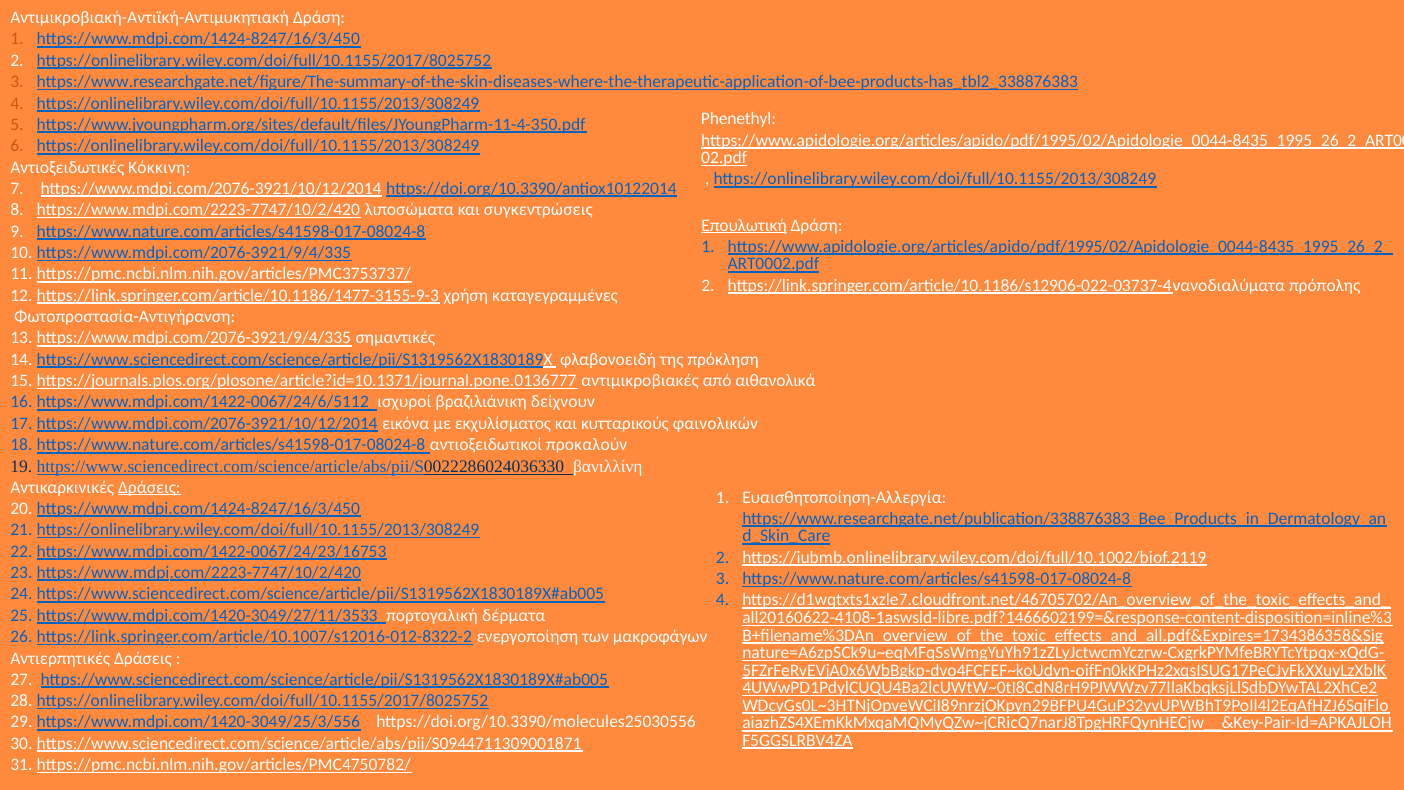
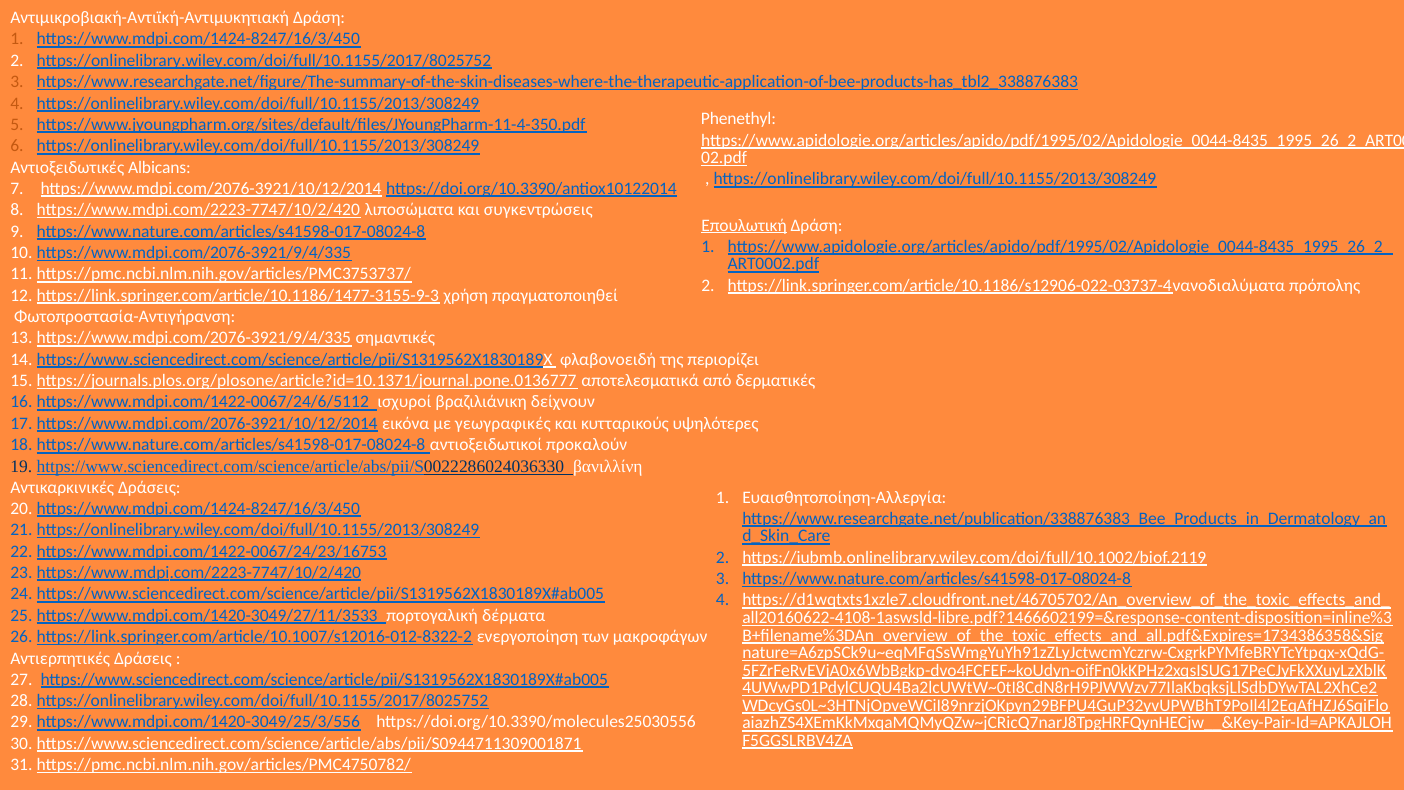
Κόκκινη: Κόκκινη -> Albicans
καταγεγραμμένες: καταγεγραμμένες -> πραγματοποιηθεί
πρόκληση: πρόκληση -> περιορίζει
αντιμικροβιακές: αντιμικροβιακές -> αποτελεσματικά
αιθανολικά: αιθανολικά -> δερματικές
εκχυλίσματος: εκχυλίσματος -> γεωγραφικές
φαινολικών: φαινολικών -> υψηλότερες
Δράσεις at (149, 487) underline: present -> none
